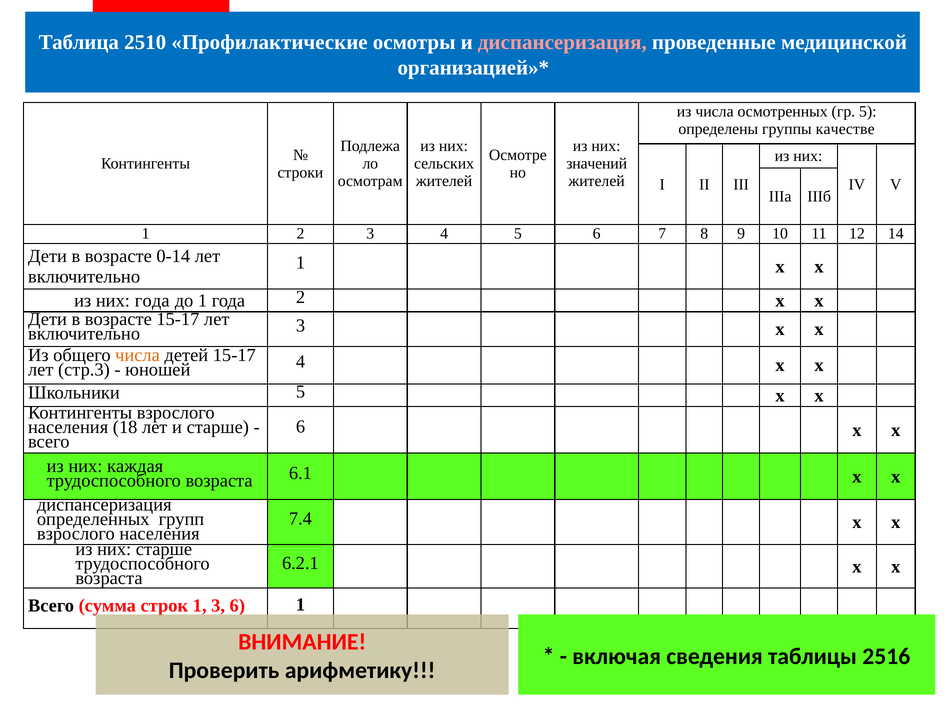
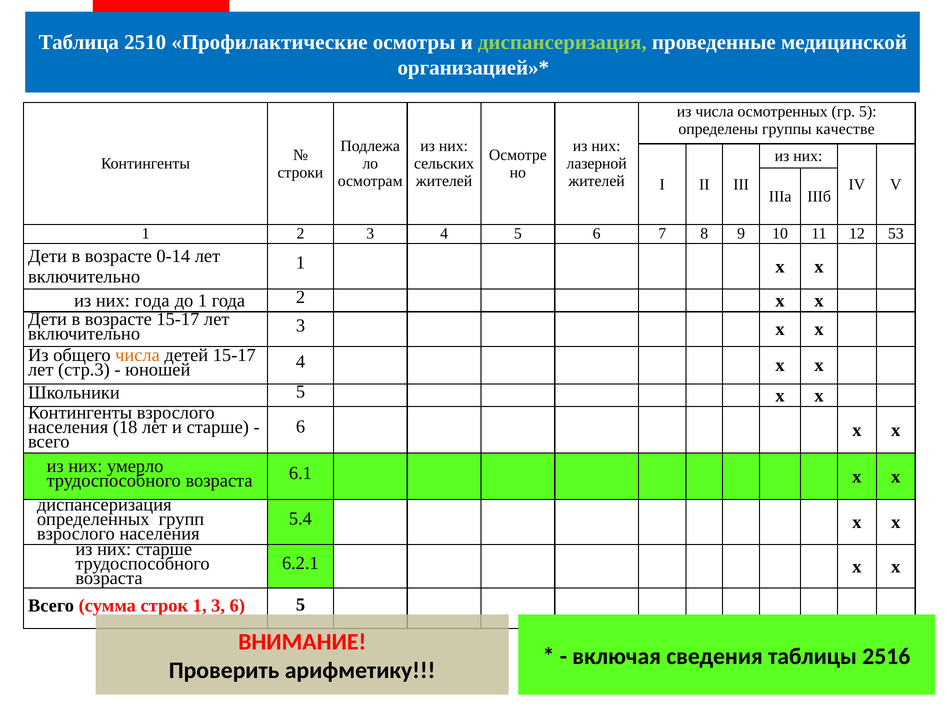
диспансеризация at (562, 42) colour: pink -> light green
значений: значений -> лазерной
14: 14 -> 53
каждая: каждая -> умерло
7.4: 7.4 -> 5.4
6 1: 1 -> 5
